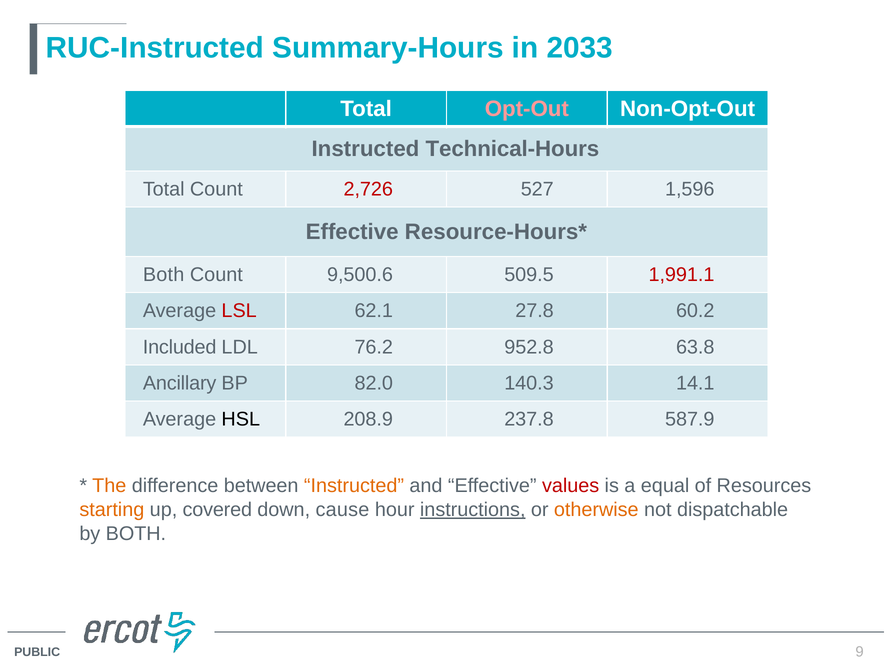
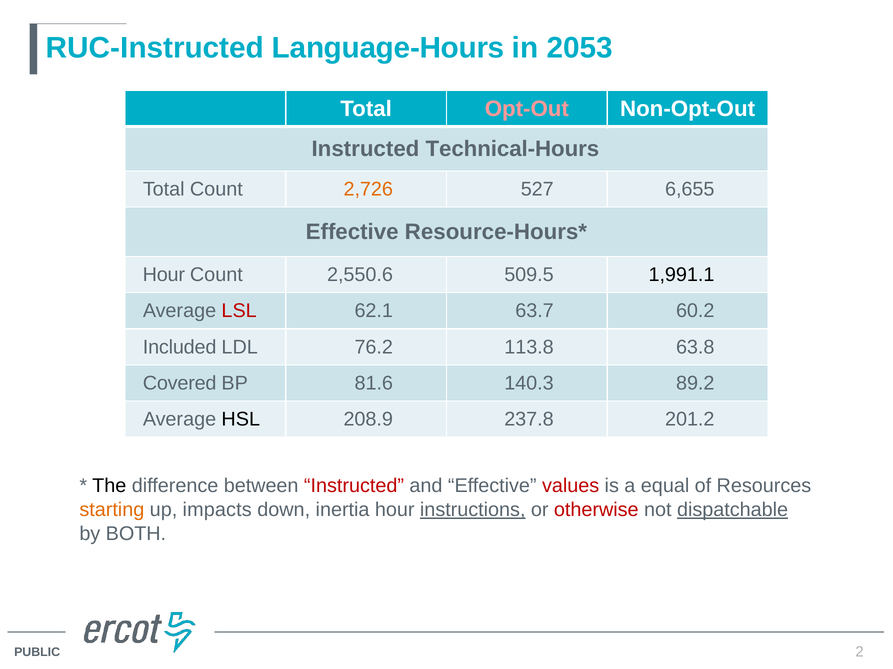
Summary-Hours: Summary-Hours -> Language-Hours
2033: 2033 -> 2053
2,726 colour: red -> orange
1,596: 1,596 -> 6,655
Both at (164, 275): Both -> Hour
9,500.6: 9,500.6 -> 2,550.6
1,991.1 colour: red -> black
27.8: 27.8 -> 63.7
952.8: 952.8 -> 113.8
Ancillary: Ancillary -> Covered
82.0: 82.0 -> 81.6
14.1: 14.1 -> 89.2
587.9: 587.9 -> 201.2
The colour: orange -> black
Instructed at (354, 487) colour: orange -> red
covered: covered -> impacts
cause: cause -> inertia
otherwise colour: orange -> red
dispatchable underline: none -> present
9: 9 -> 2
